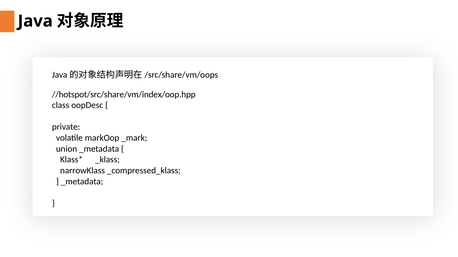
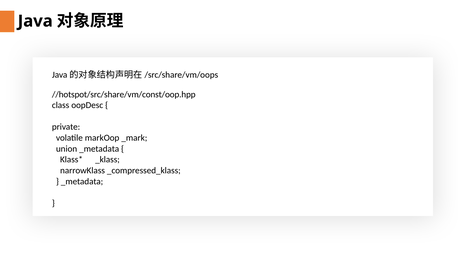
//hotspot/src/share/vm/index/oop.hpp: //hotspot/src/share/vm/index/oop.hpp -> //hotspot/src/share/vm/const/oop.hpp
